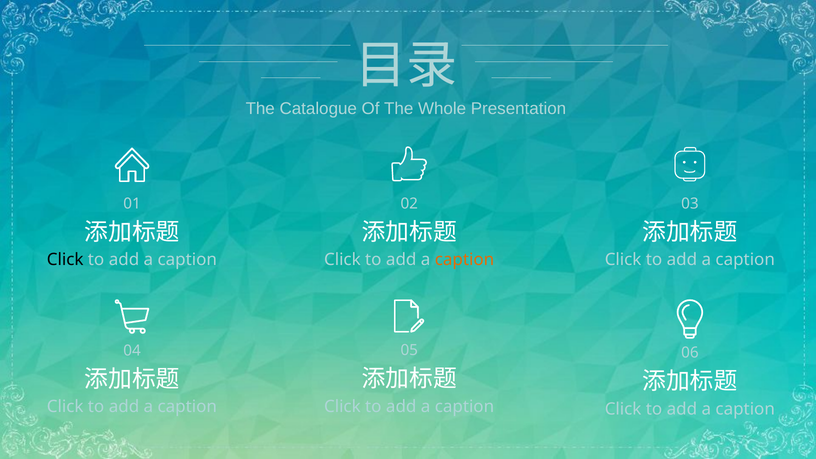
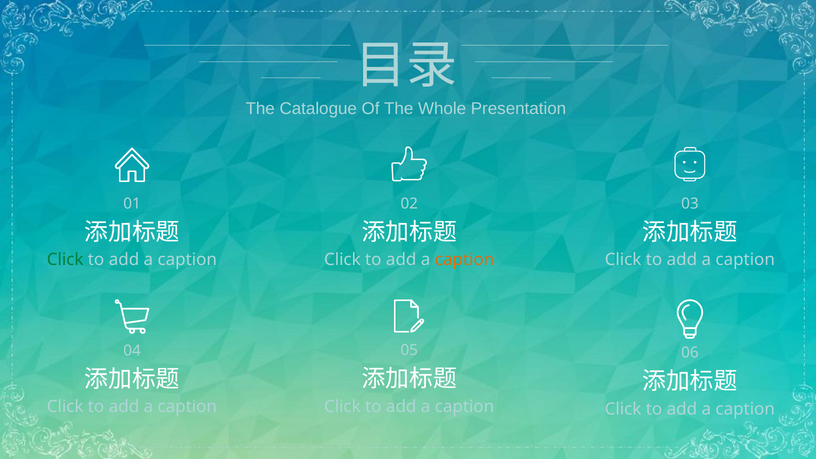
Click at (65, 260) colour: black -> green
